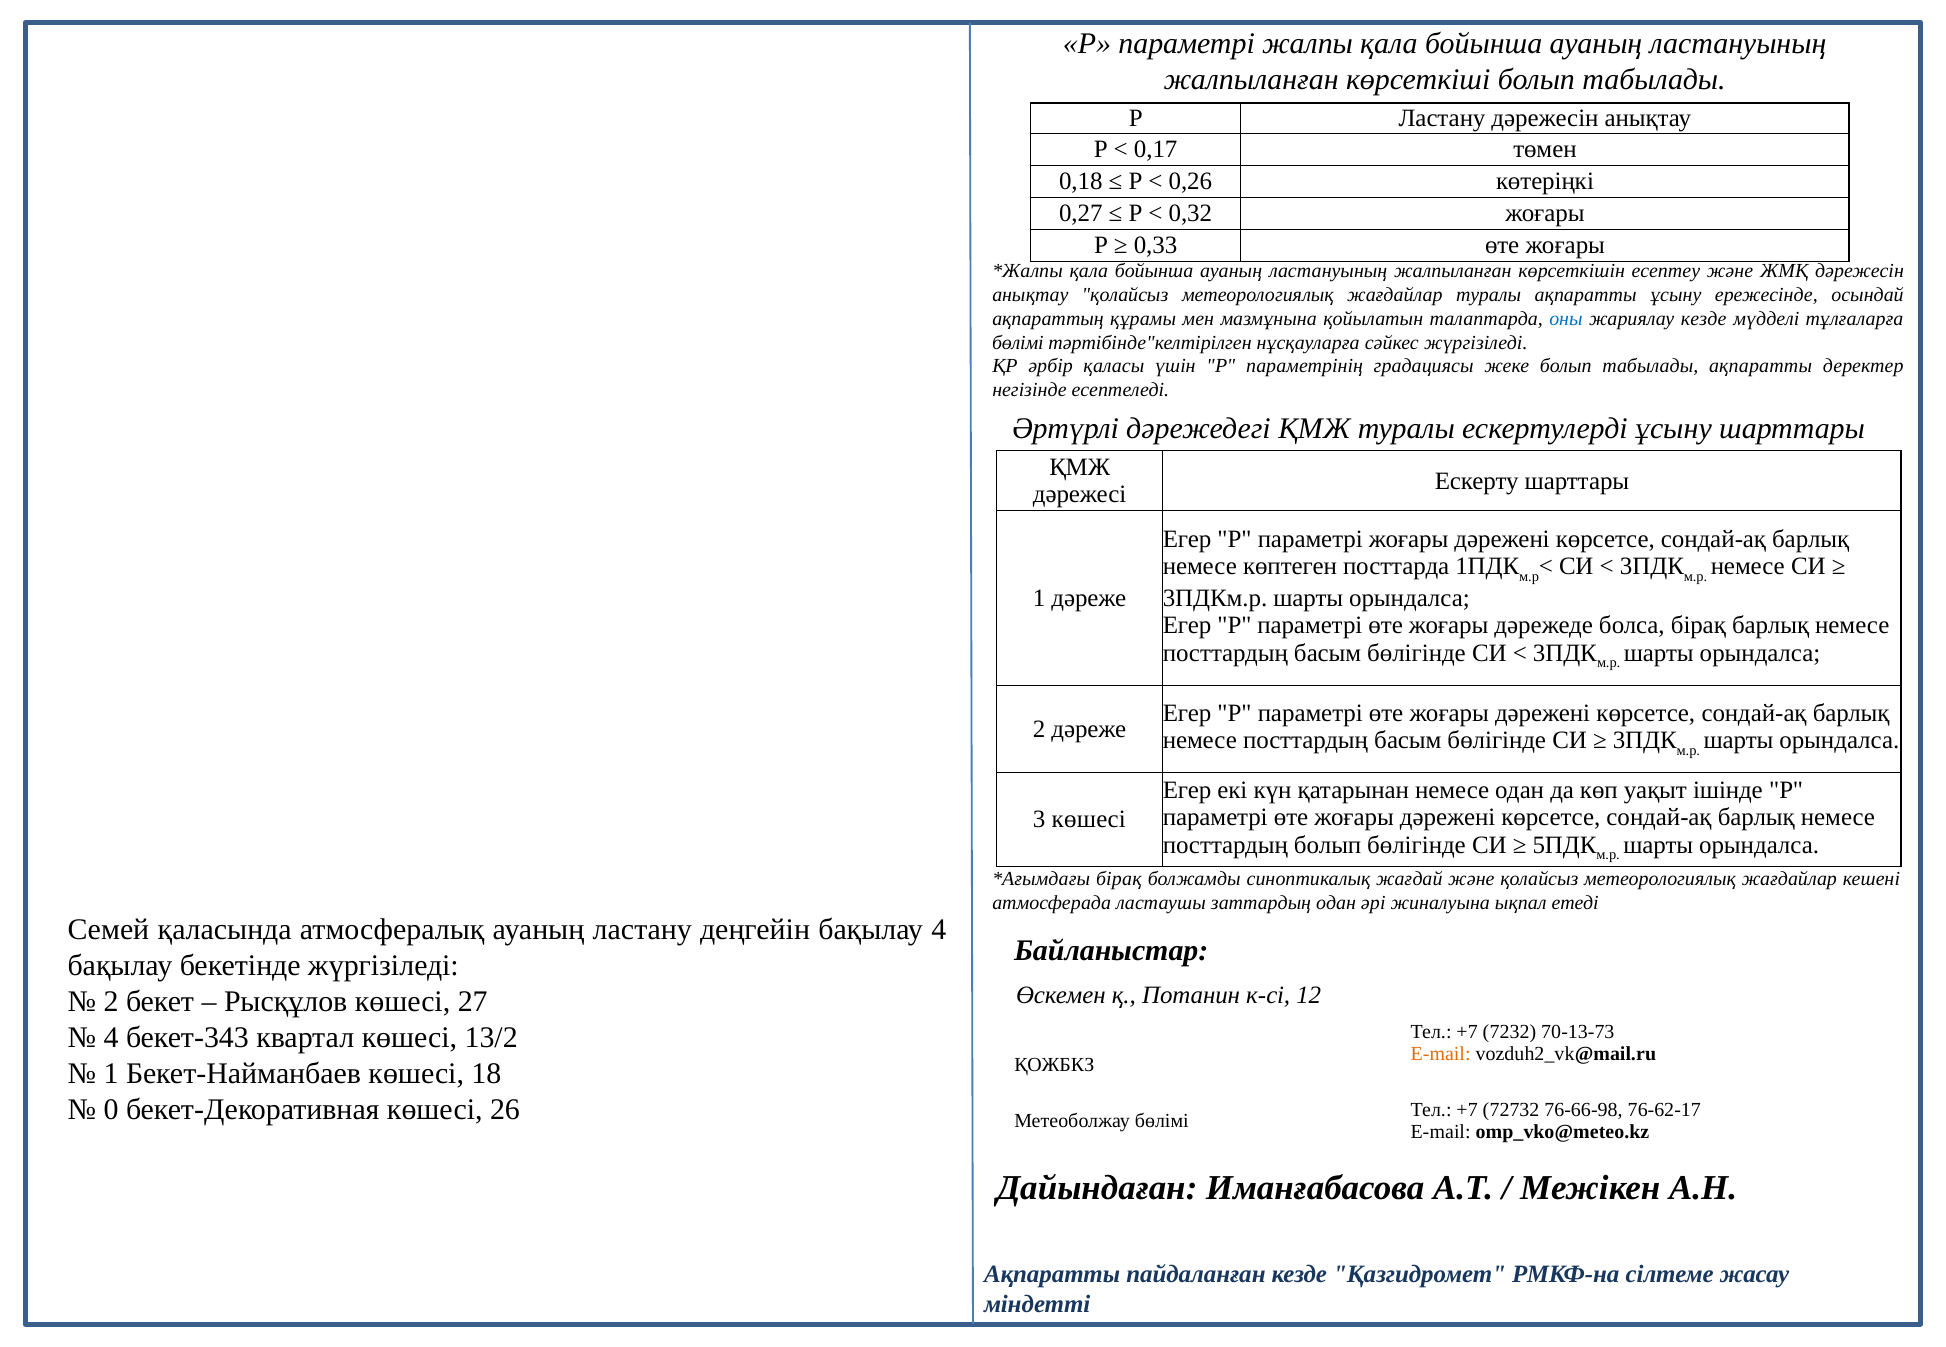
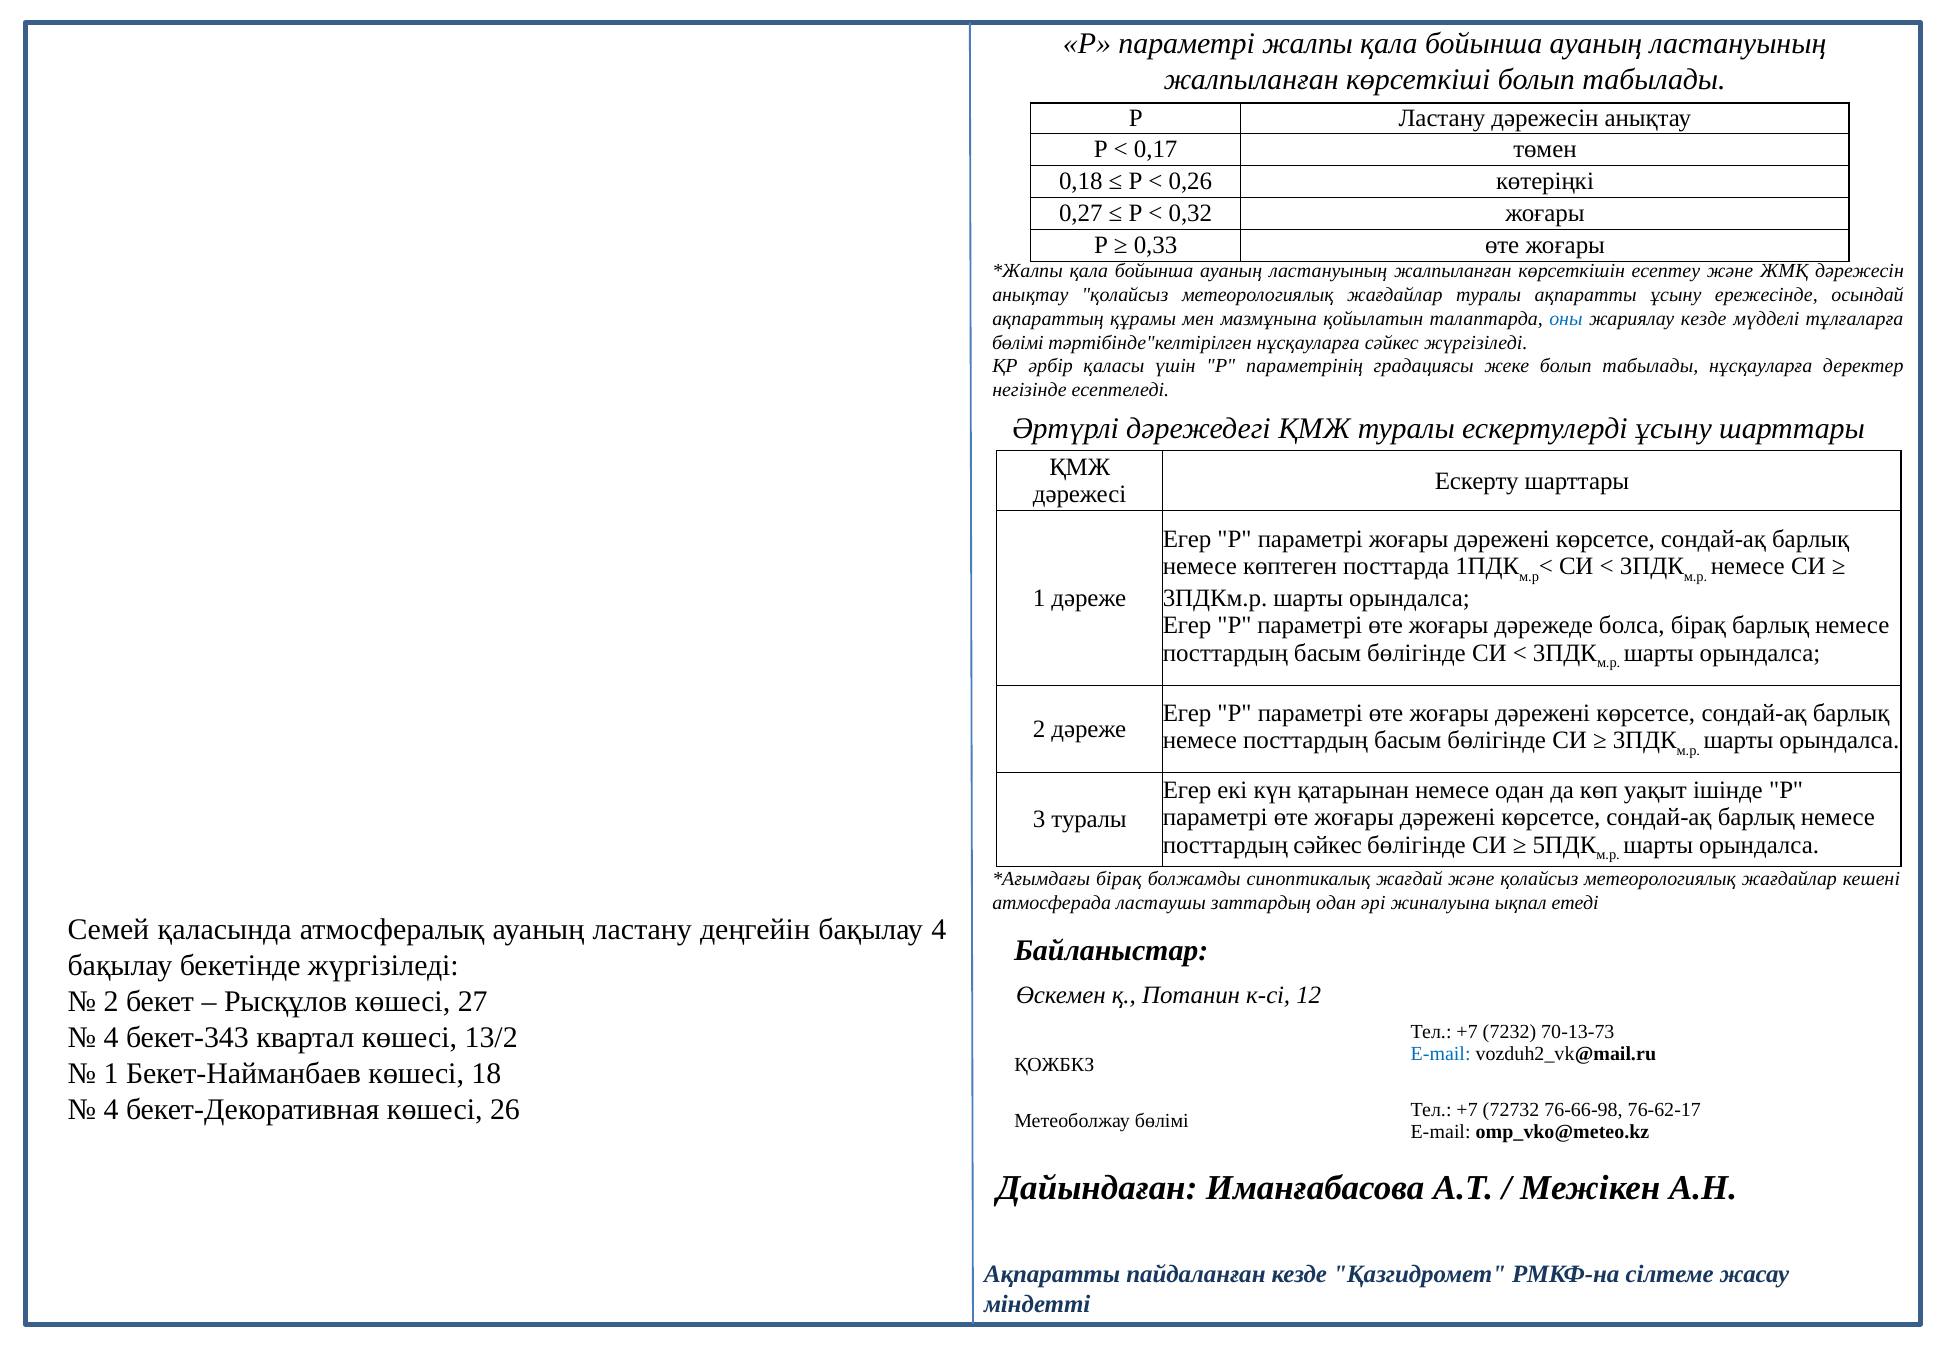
табылады ақпаратты: ақпаратты -> нұсқауларға
3 көшесі: көшесі -> туралы
посттардың болып: болып -> сәйкес
E-mail at (1441, 1054) colour: orange -> blue
0 at (111, 1110): 0 -> 4
